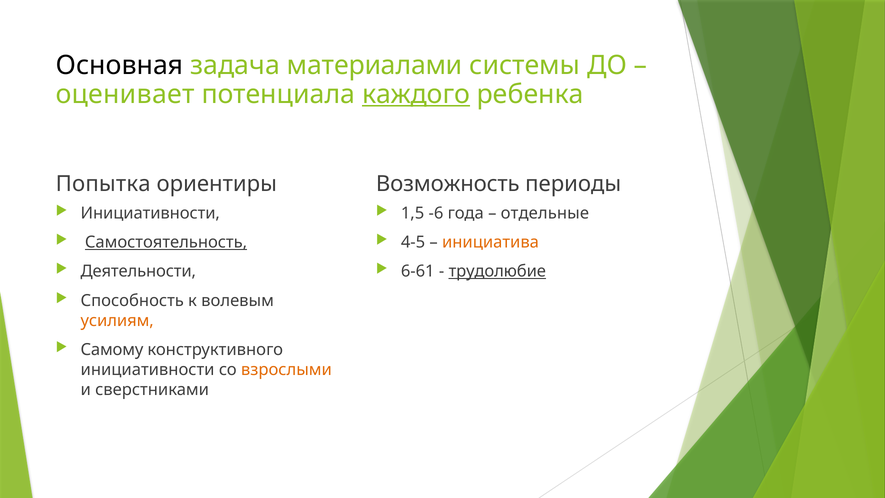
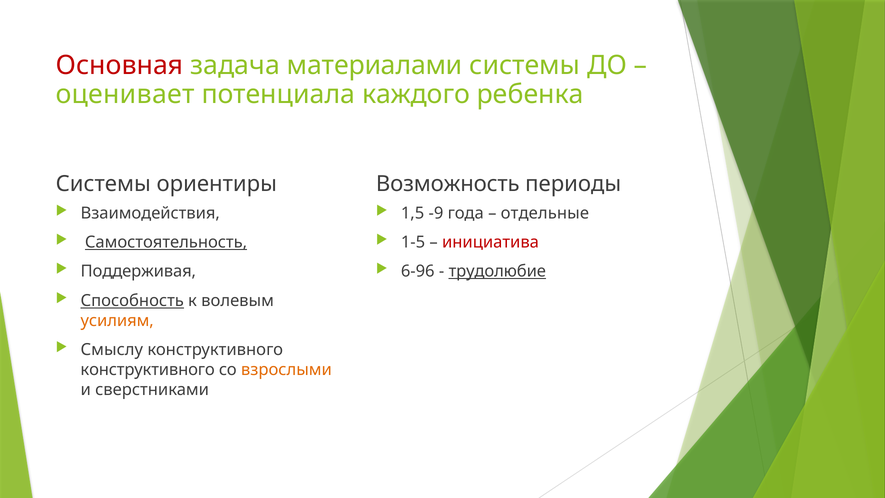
Основная colour: black -> red
каждого underline: present -> none
Попытка at (103, 184): Попытка -> Системы
Инициативности at (150, 213): Инициативности -> Взаимодействия
-6: -6 -> -9
4-5: 4-5 -> 1-5
инициатива colour: orange -> red
Деятельности: Деятельности -> Поддерживая
6-61: 6-61 -> 6-96
Способность underline: none -> present
Самому: Самому -> Смыслу
инициативности at (148, 369): инициативности -> конструктивного
